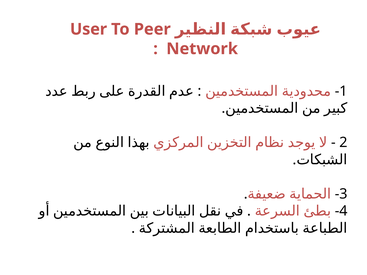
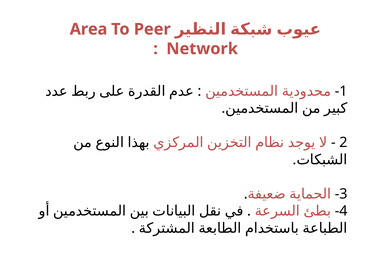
User: User -> Area
